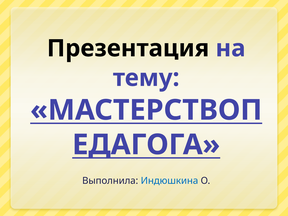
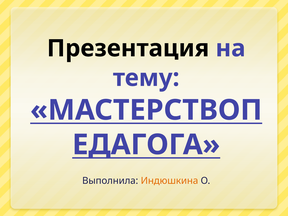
Индюшкина colour: blue -> orange
